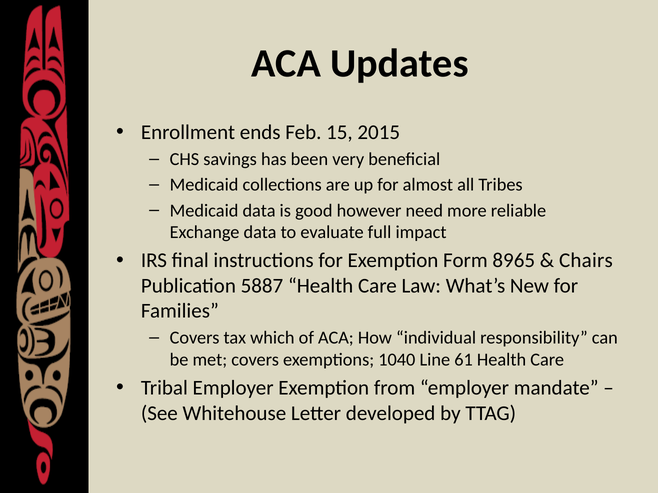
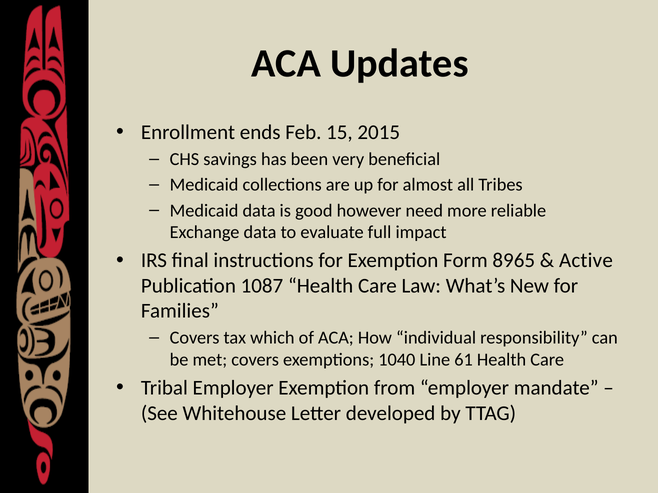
Chairs: Chairs -> Active
5887: 5887 -> 1087
